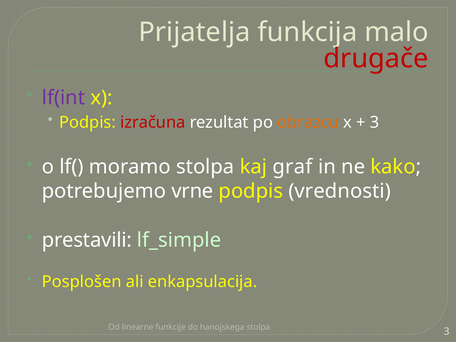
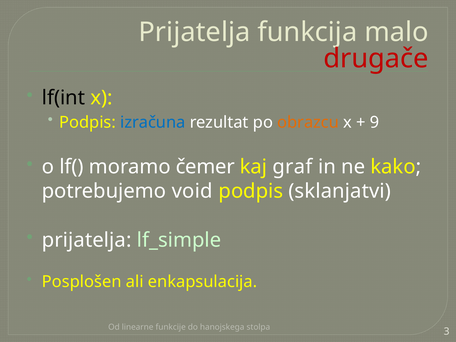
lf(int colour: purple -> black
izračuna colour: red -> blue
3 at (375, 122): 3 -> 9
moramo stolpa: stolpa -> čemer
vrne: vrne -> void
vrednosti: vrednosti -> sklanjatvi
prestavili at (87, 240): prestavili -> prijatelja
